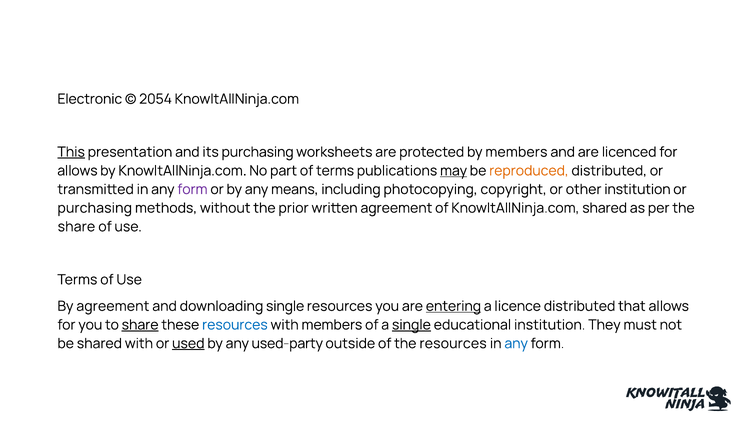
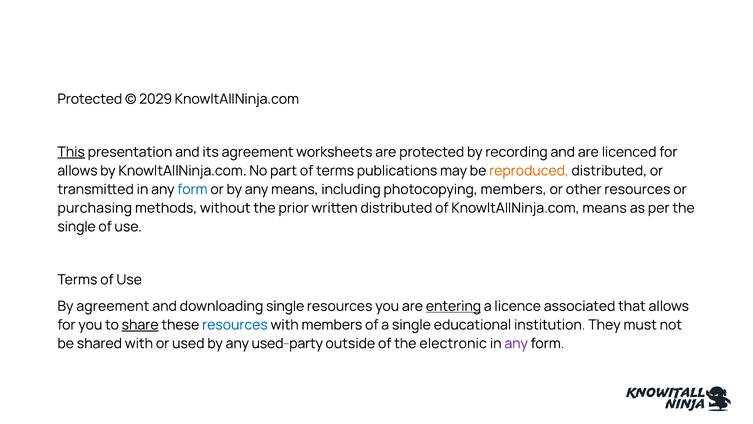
Electronic at (90, 99): Electronic -> Protected
2054: 2054 -> 2029
its purchasing: purchasing -> agreement
by members: members -> recording
may underline: present -> none
form at (192, 189) colour: purple -> blue
photocopying copyright: copyright -> members
other institution: institution -> resources
written agreement: agreement -> distributed
KnowItAllNinja.com shared: shared -> means
share at (76, 226): share -> single
licence distributed: distributed -> associated
single at (411, 325) underline: present -> none
used underline: present -> none
the resources: resources -> electronic
any at (516, 343) colour: blue -> purple
